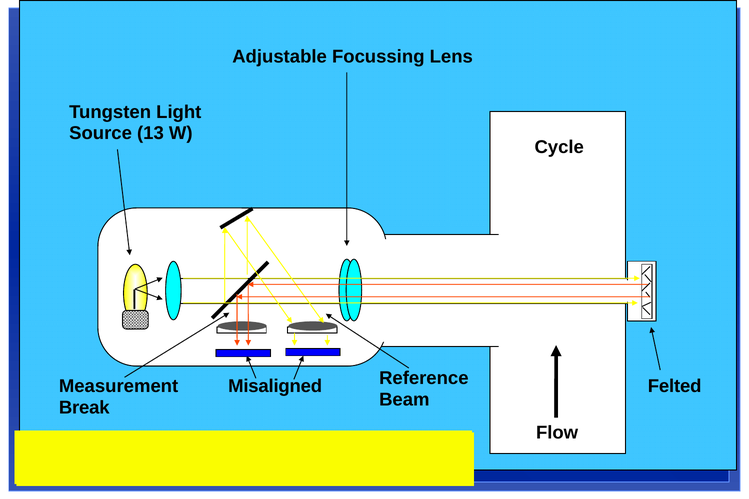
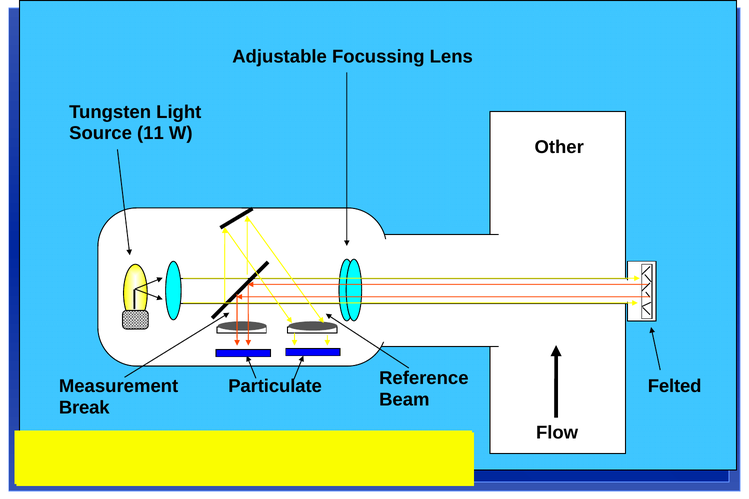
13: 13 -> 11
Cycle: Cycle -> Other
Misaligned: Misaligned -> Particulate
